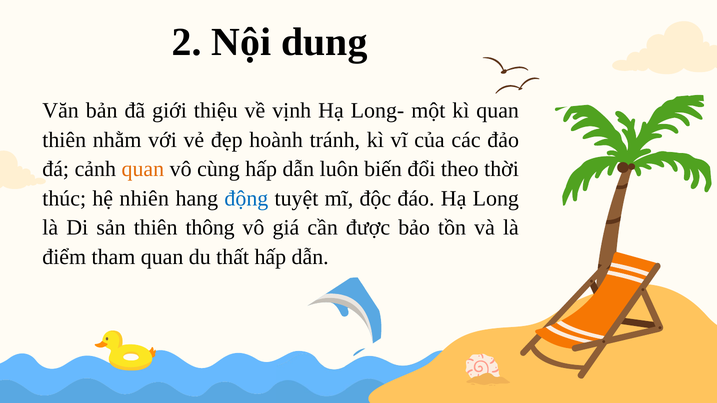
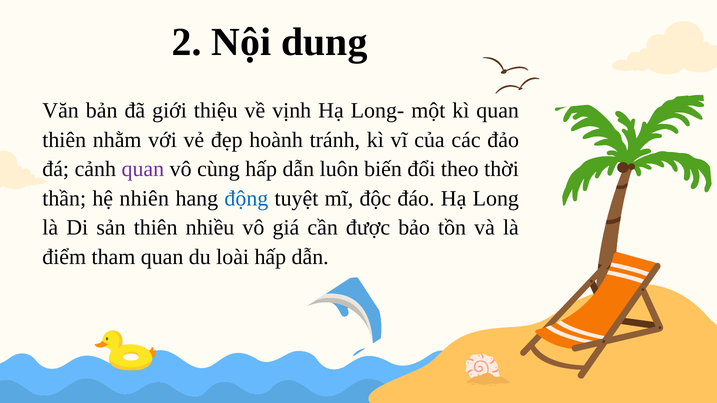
quan at (143, 169) colour: orange -> purple
thúc: thúc -> thần
thông: thông -> nhiều
thất: thất -> loài
